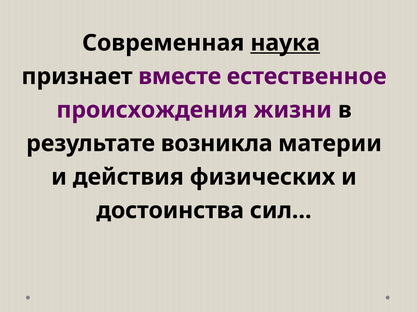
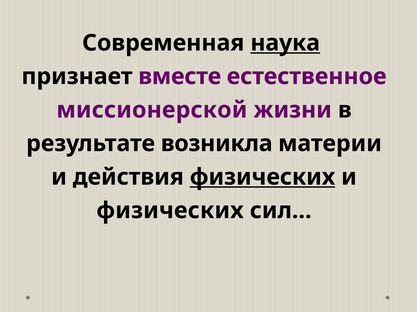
происхождения: происхождения -> миссионерской
физических at (262, 177) underline: none -> present
достоинства at (170, 211): достоинства -> физических
